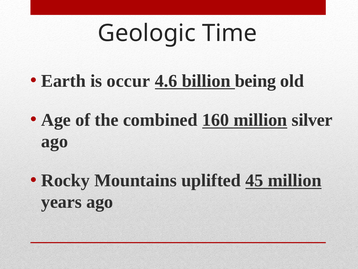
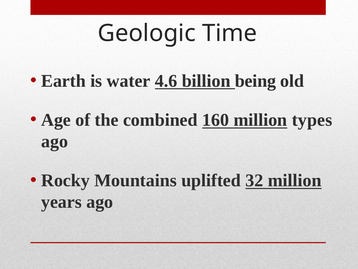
occur: occur -> water
silver: silver -> types
45: 45 -> 32
